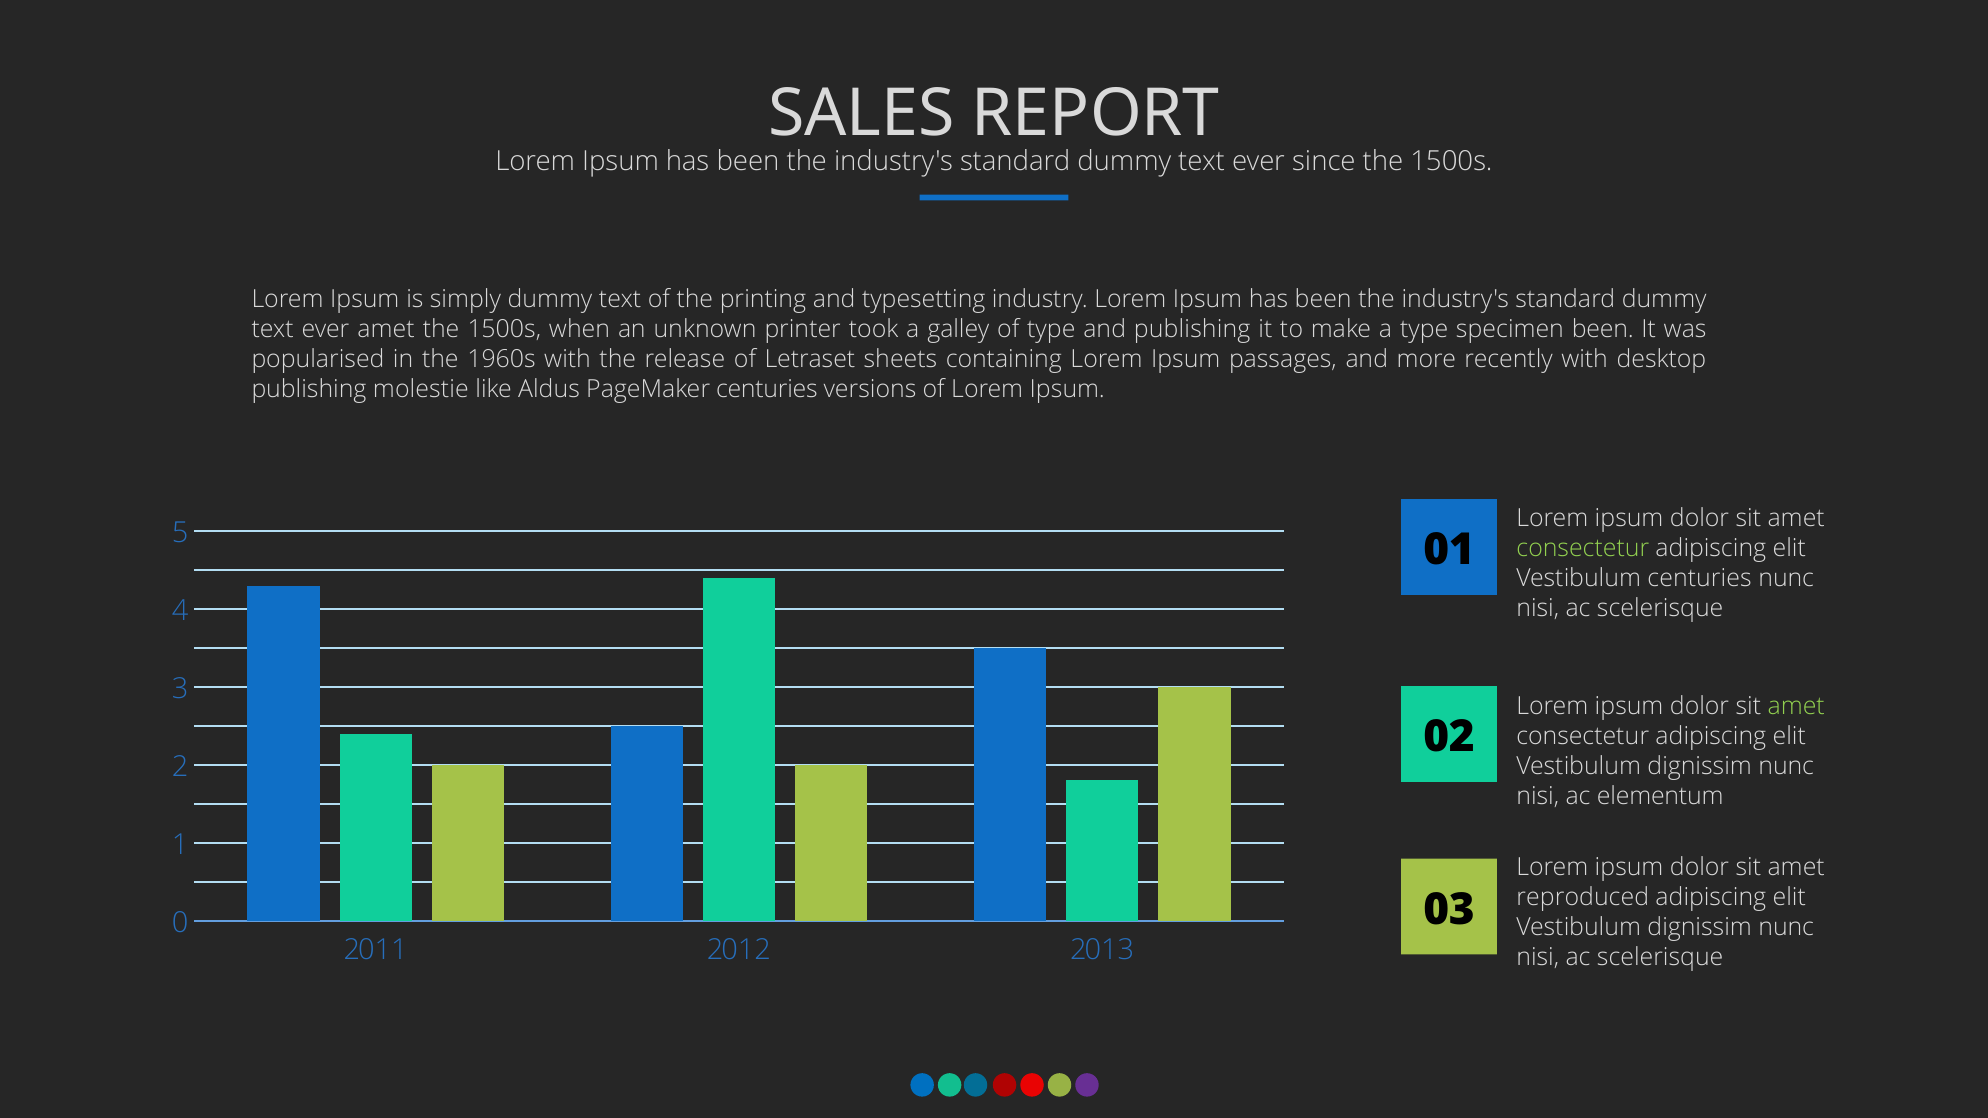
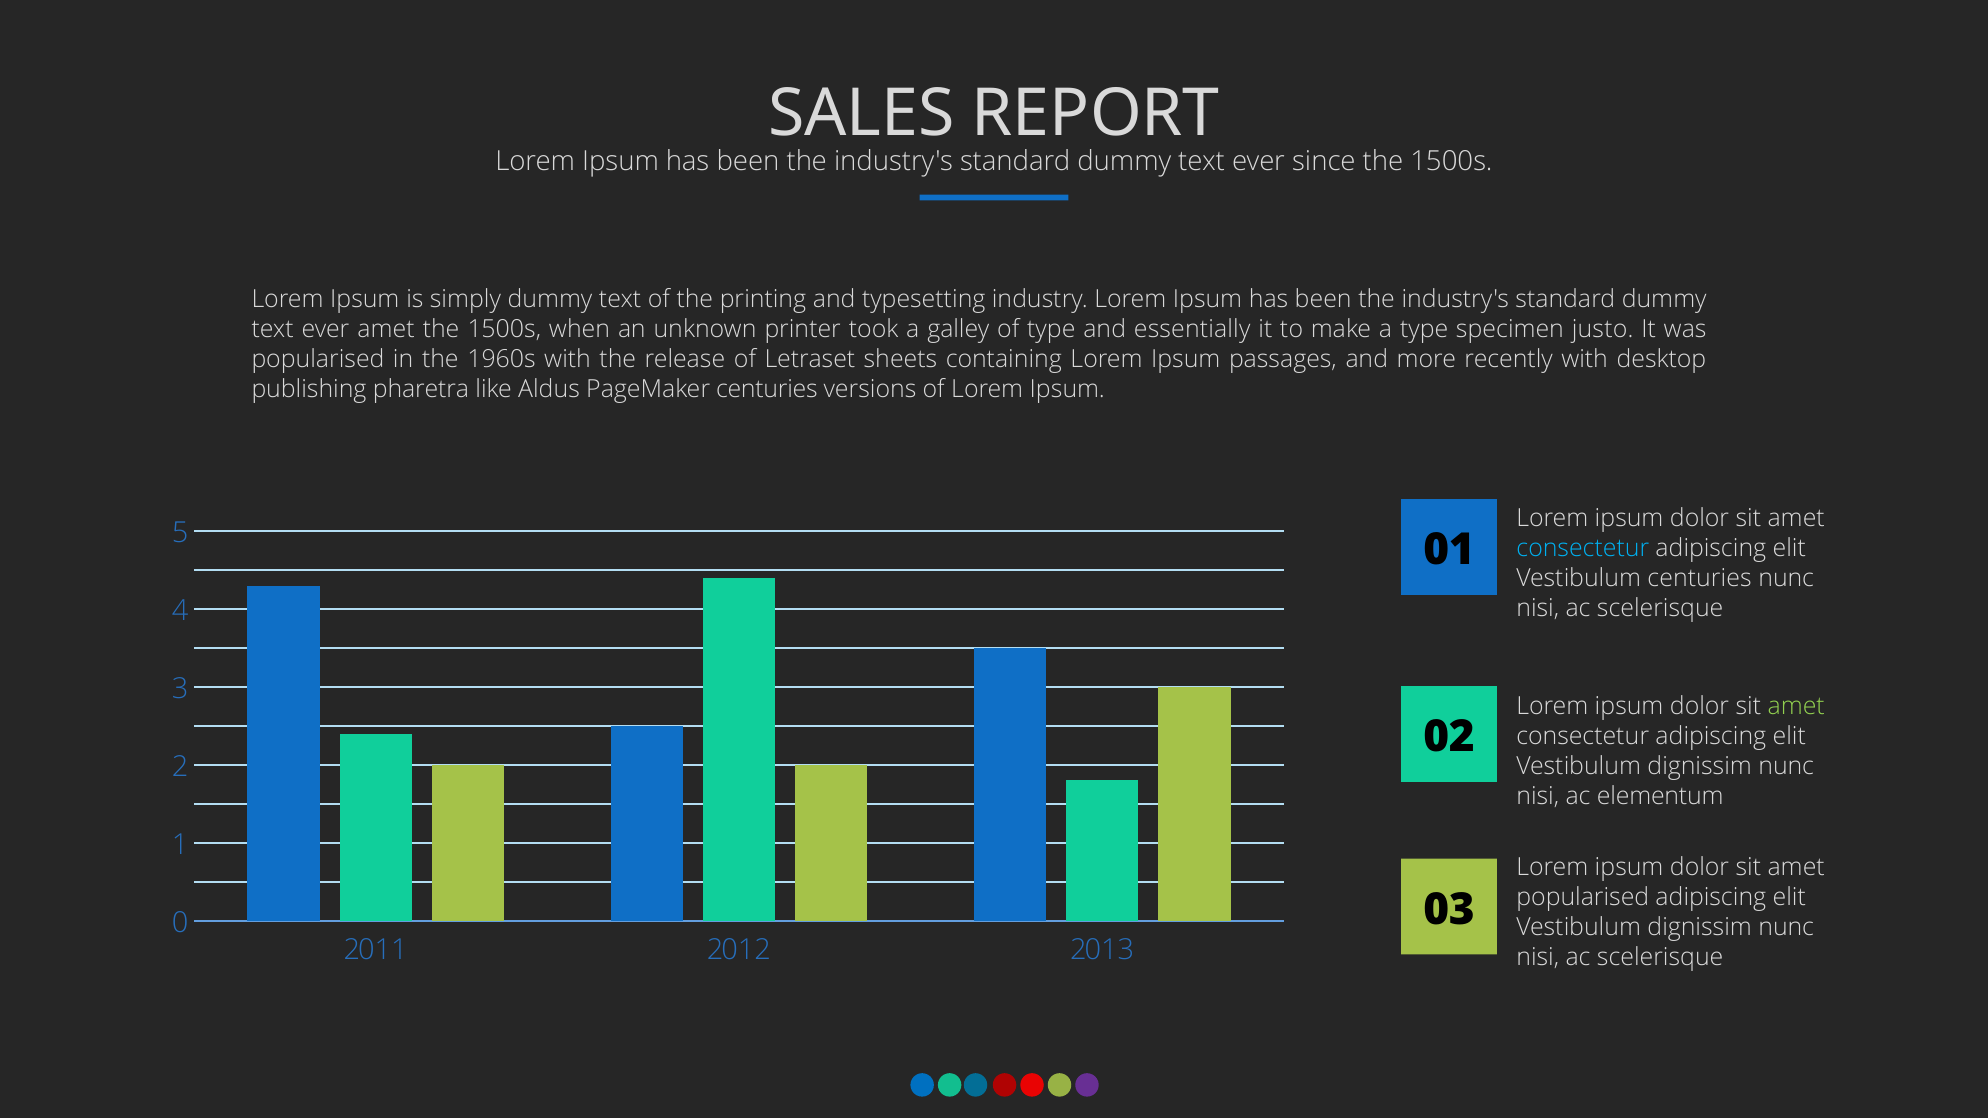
and publishing: publishing -> essentially
specimen been: been -> justo
molestie: molestie -> pharetra
consectetur at (1583, 549) colour: light green -> light blue
reproduced at (1583, 898): reproduced -> popularised
